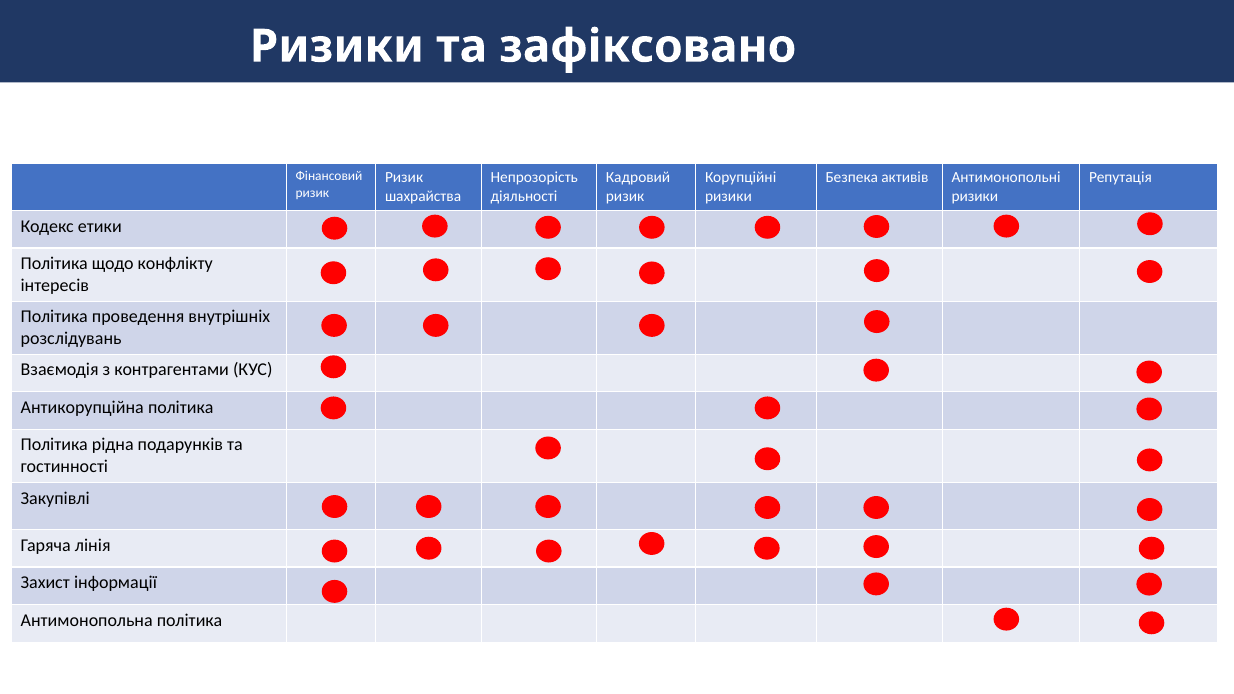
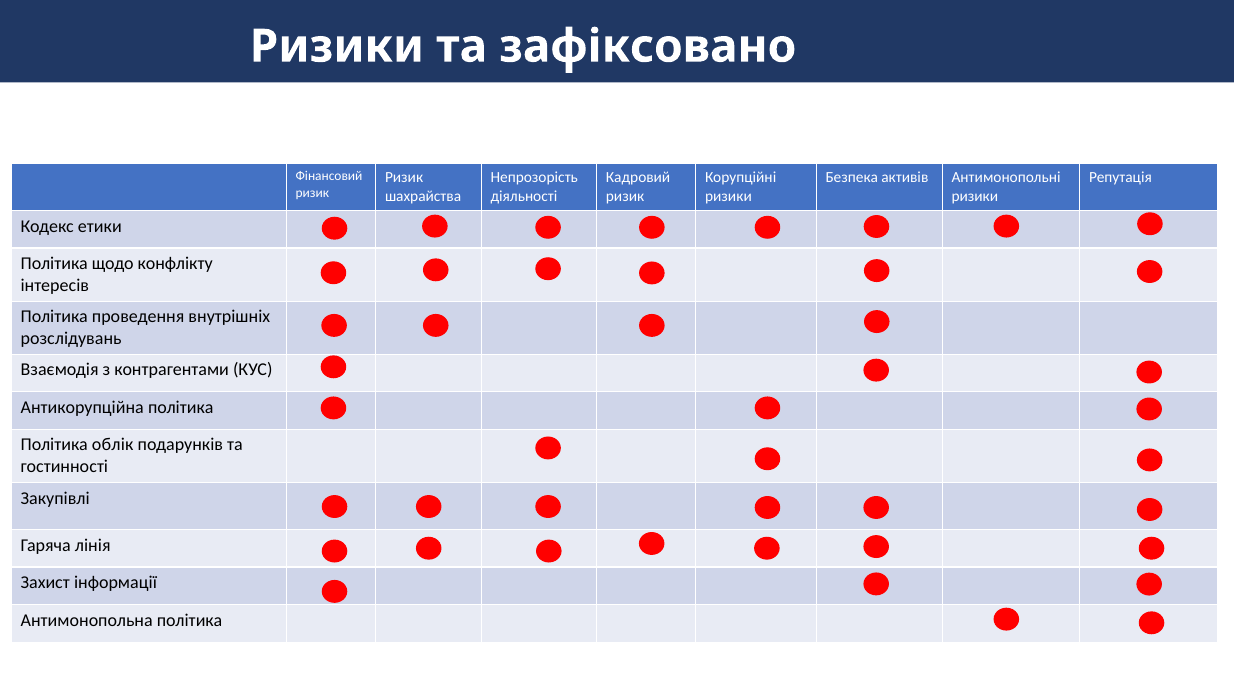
рідна: рідна -> облік
